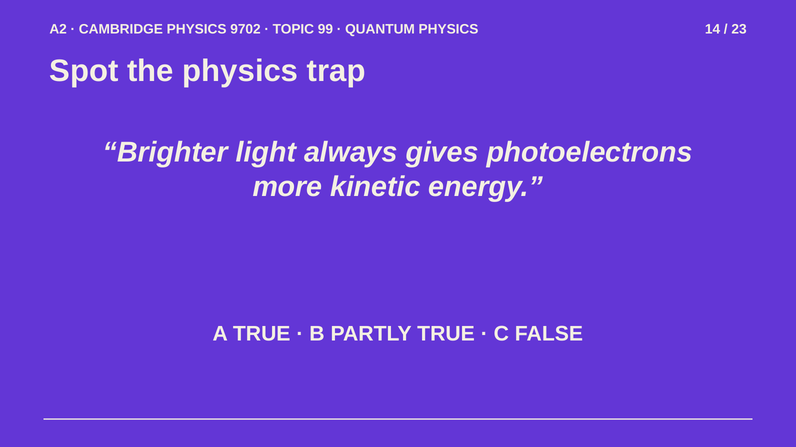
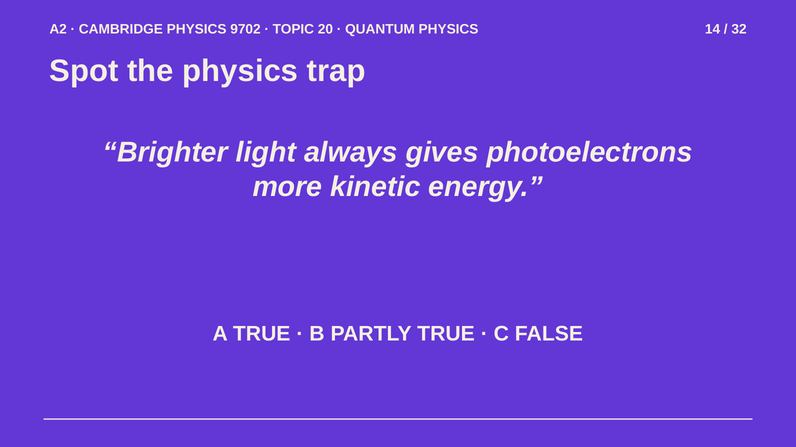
99: 99 -> 20
23: 23 -> 32
